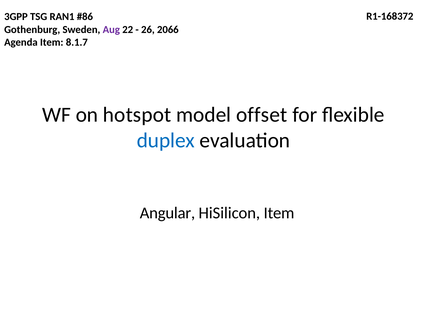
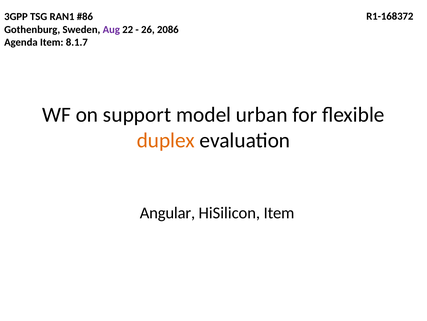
2066: 2066 -> 2086
hotspot: hotspot -> support
offset: offset -> urban
duplex colour: blue -> orange
